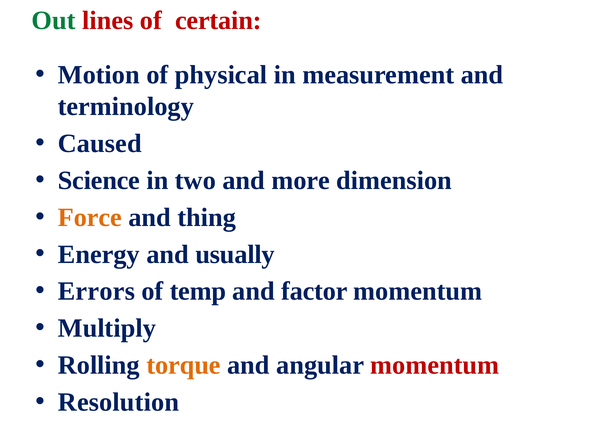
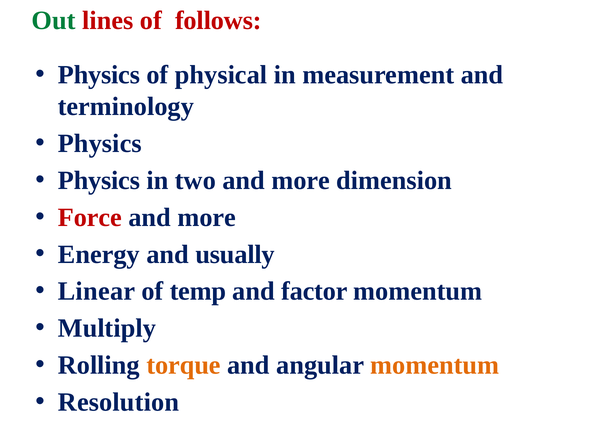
certain: certain -> follows
Motion at (99, 75): Motion -> Physics
Caused at (100, 143): Caused -> Physics
Science at (99, 180): Science -> Physics
Force colour: orange -> red
thing at (207, 217): thing -> more
Errors: Errors -> Linear
momentum at (435, 365) colour: red -> orange
